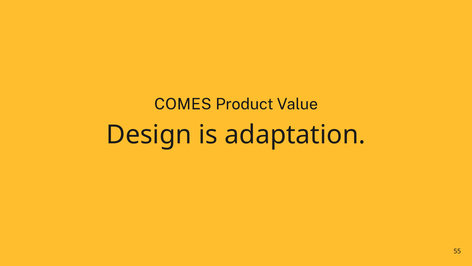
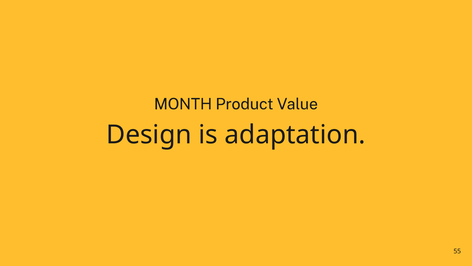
COMES: COMES -> MONTH
